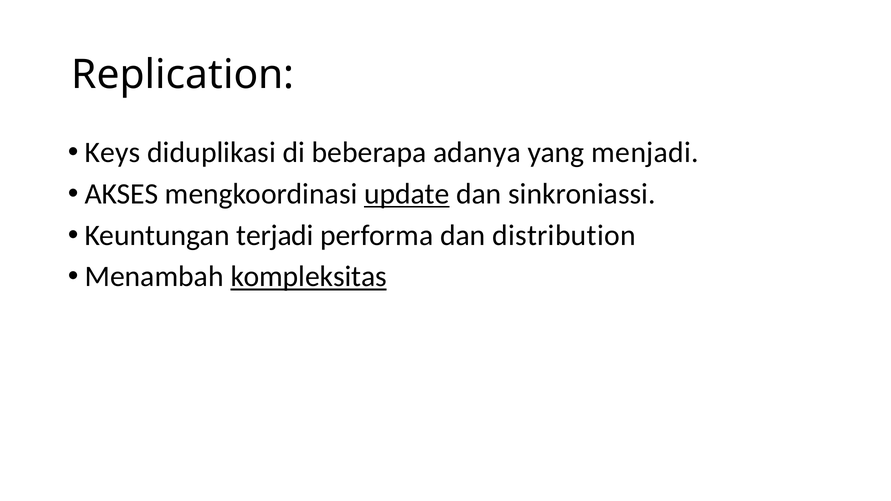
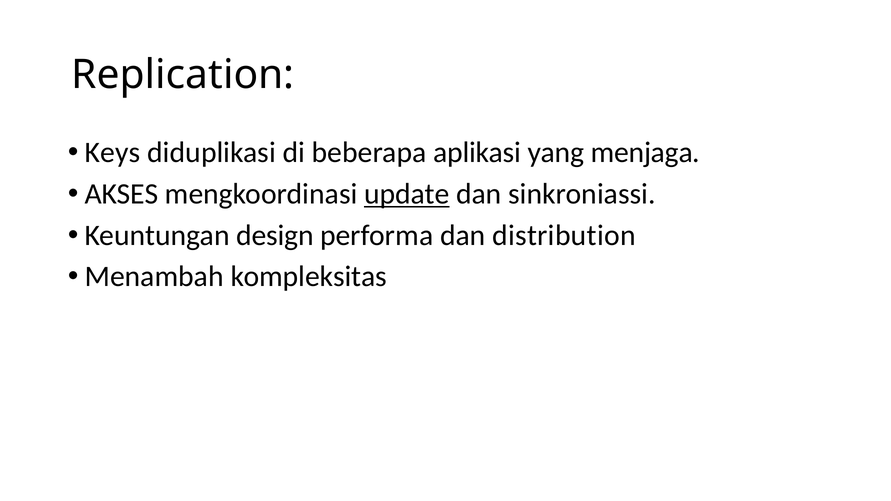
adanya: adanya -> aplikasi
menjadi: menjadi -> menjaga
terjadi: terjadi -> design
kompleksitas underline: present -> none
